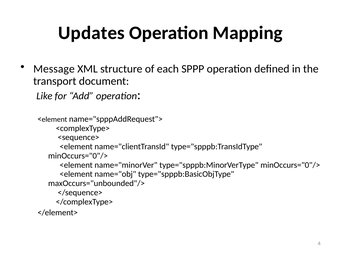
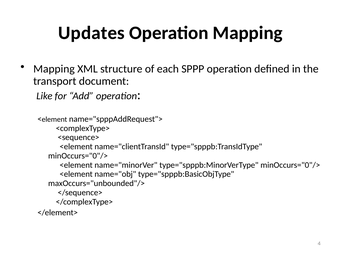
Message at (54, 69): Message -> Mapping
